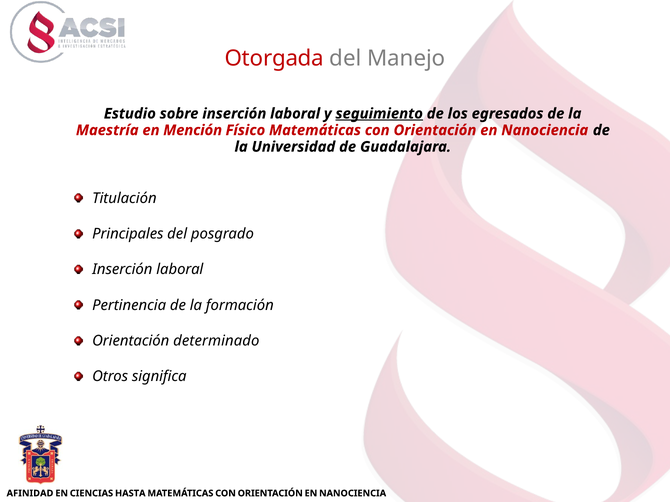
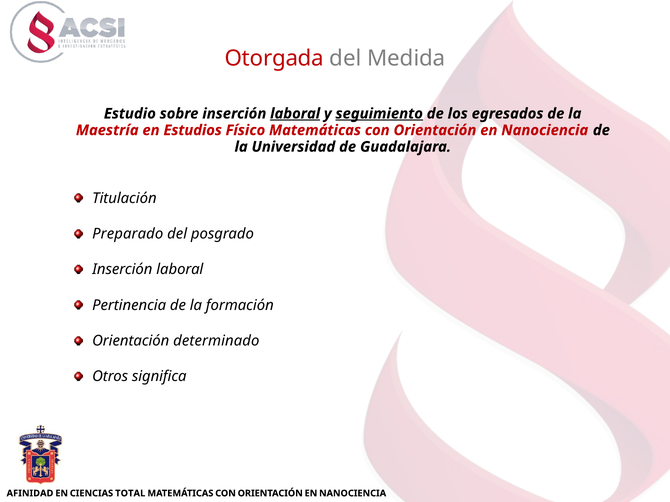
Manejo: Manejo -> Medida
laboral at (295, 114) underline: none -> present
Mención: Mención -> Estudios
Principales: Principales -> Preparado
HASTA: HASTA -> TOTAL
